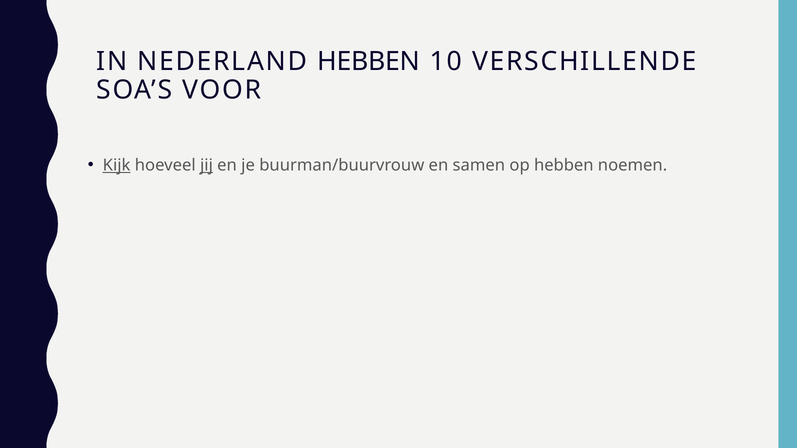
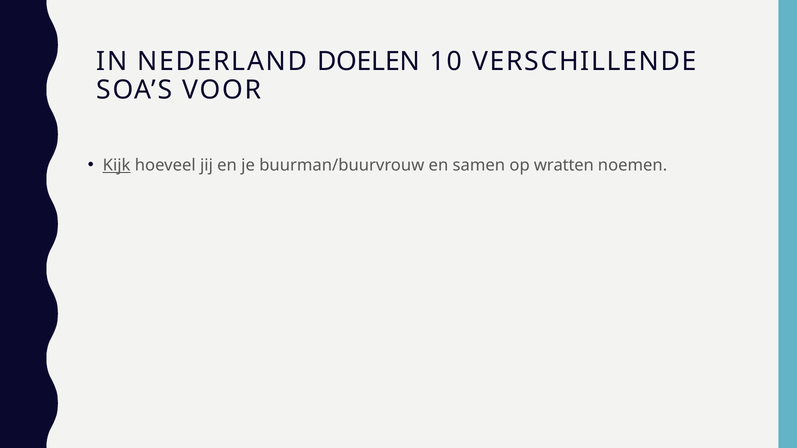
NEDERLAND HEBBEN: HEBBEN -> DOELEN
jij underline: present -> none
op hebben: hebben -> wratten
